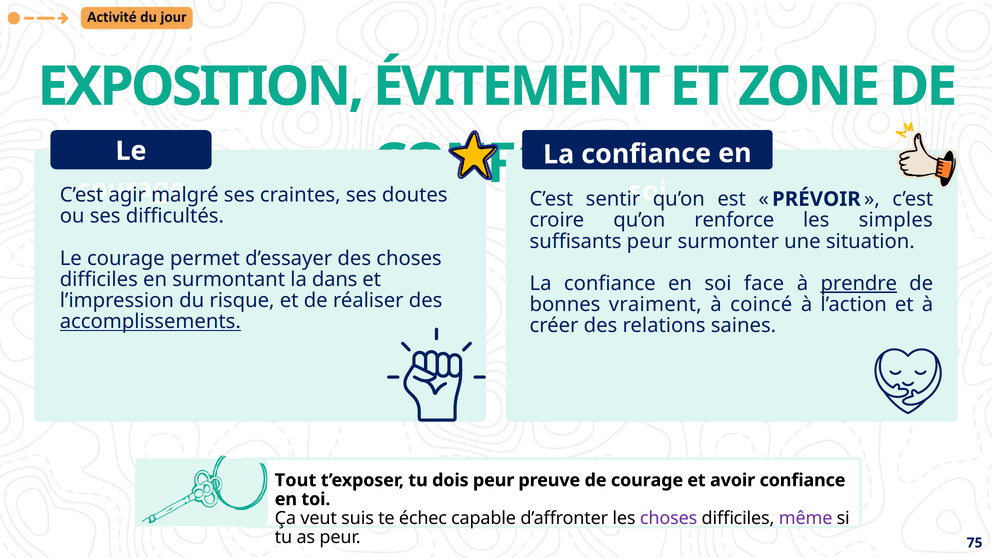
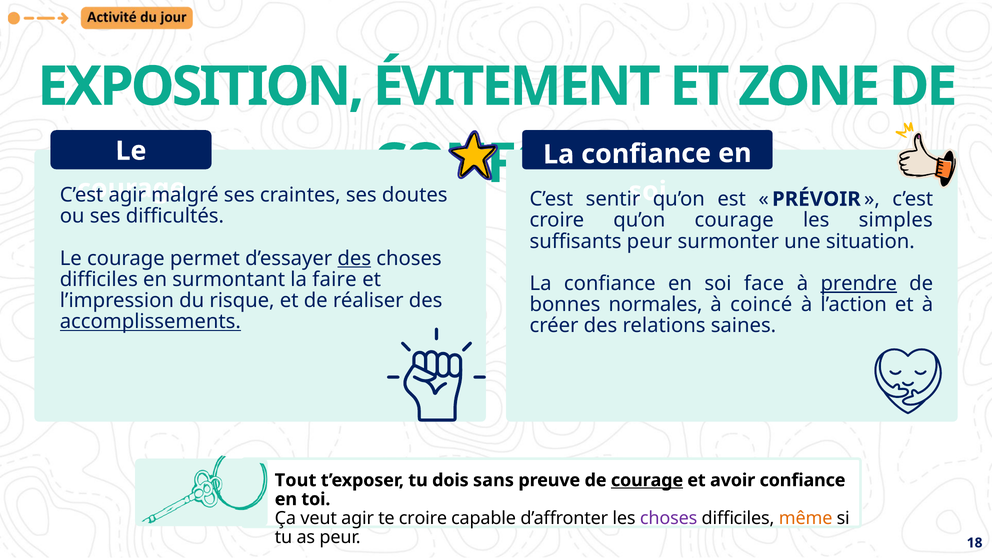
qu’on renforce: renforce -> courage
des at (354, 258) underline: none -> present
dans: dans -> faire
vraiment: vraiment -> normales
dois peur: peur -> sans
courage at (647, 480) underline: none -> present
veut suis: suis -> agir
te échec: échec -> croire
même colour: purple -> orange
75: 75 -> 18
